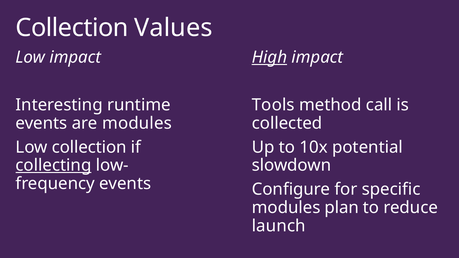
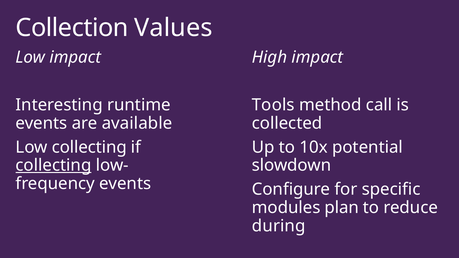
High underline: present -> none
are modules: modules -> available
Low collection: collection -> collecting
launch: launch -> during
